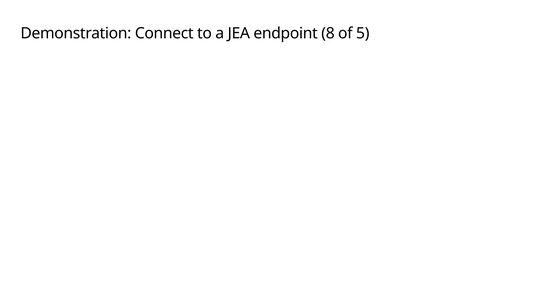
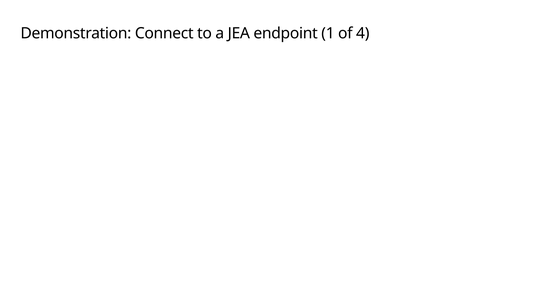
8: 8 -> 1
5: 5 -> 4
